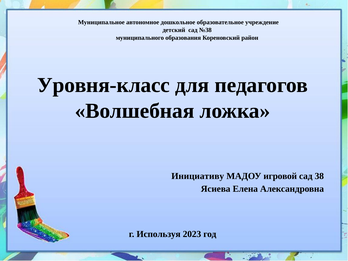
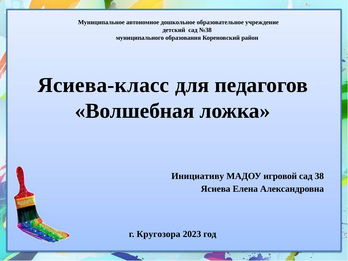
Уровня-класс: Уровня-класс -> Ясиева-класс
Используя: Используя -> Кругозора
